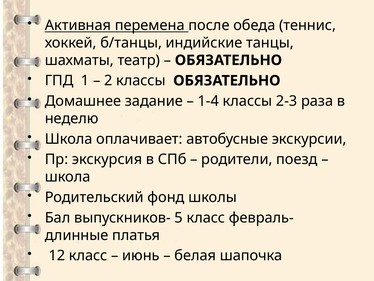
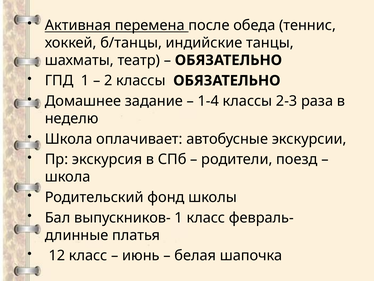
выпускников- 5: 5 -> 1
